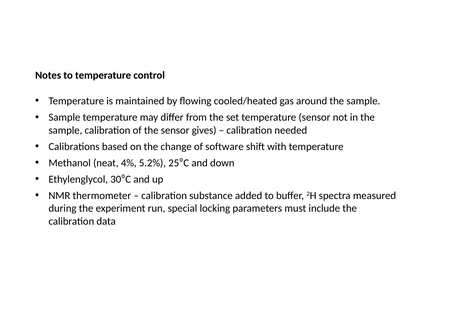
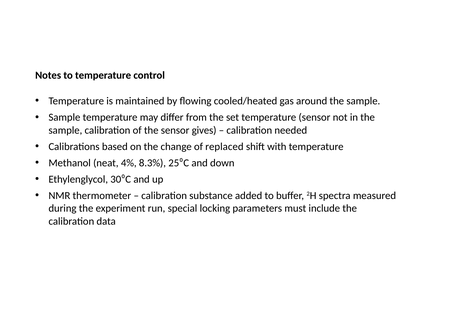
software: software -> replaced
5.2%: 5.2% -> 8.3%
